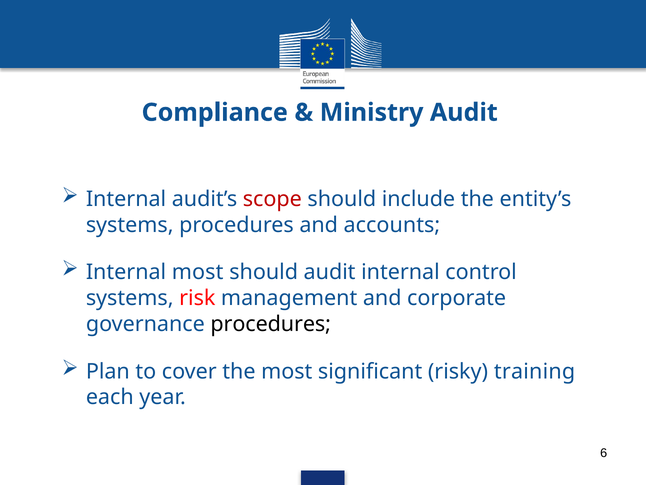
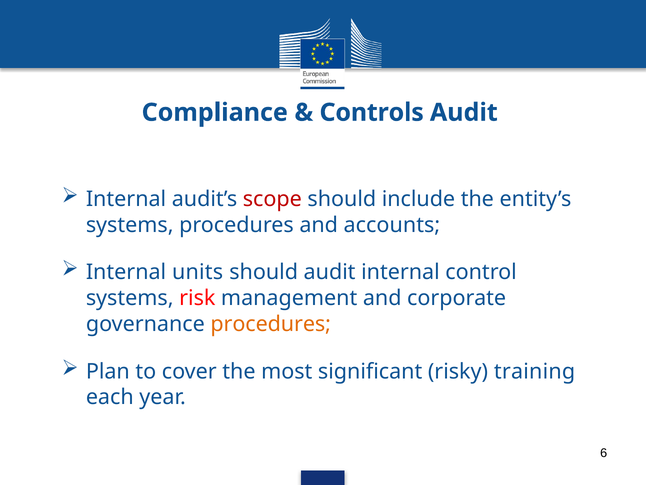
Ministry: Ministry -> Controls
Internal most: most -> units
procedures at (271, 324) colour: black -> orange
